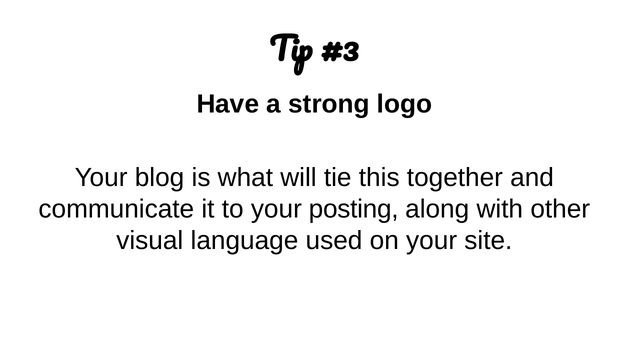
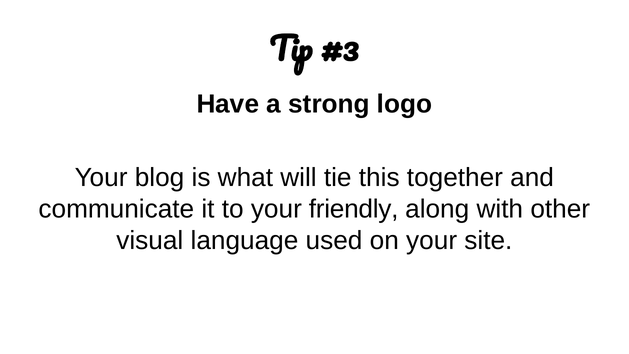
posting: posting -> friendly
